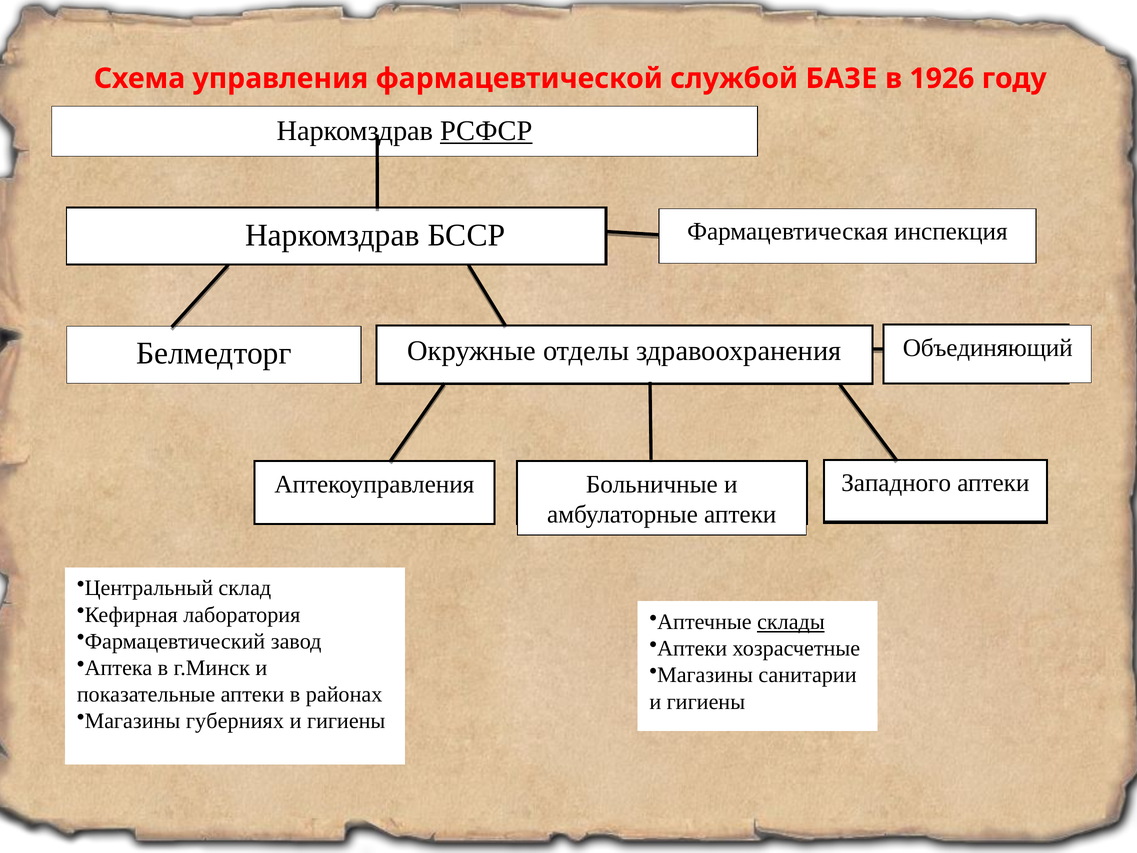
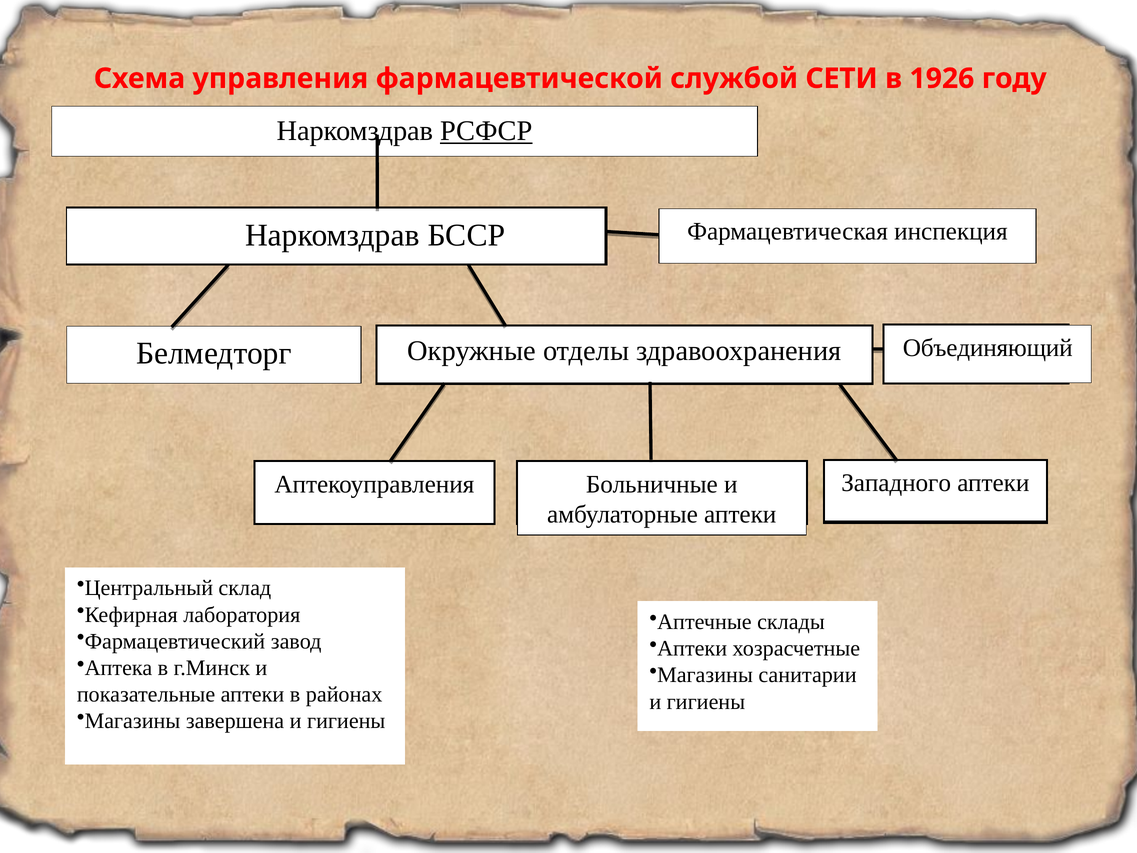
БАЗЕ: БАЗЕ -> СЕТИ
склады underline: present -> none
губерниях: губерниях -> завершена
